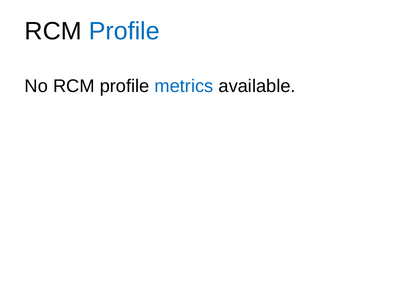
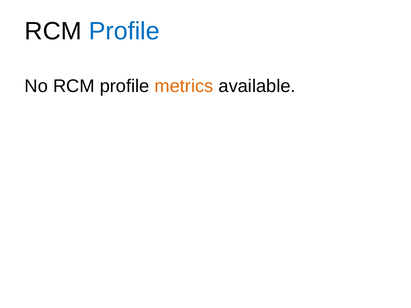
metrics colour: blue -> orange
